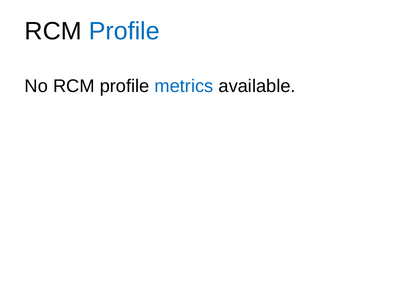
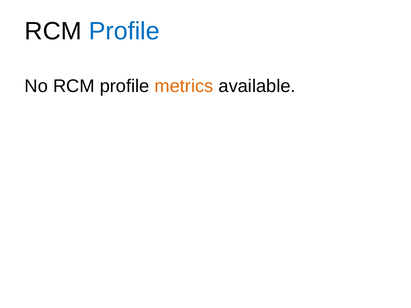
metrics colour: blue -> orange
